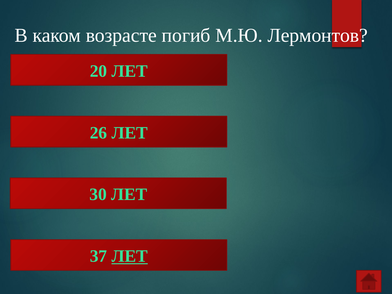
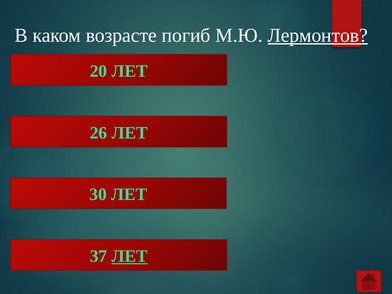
Лермонтов underline: none -> present
